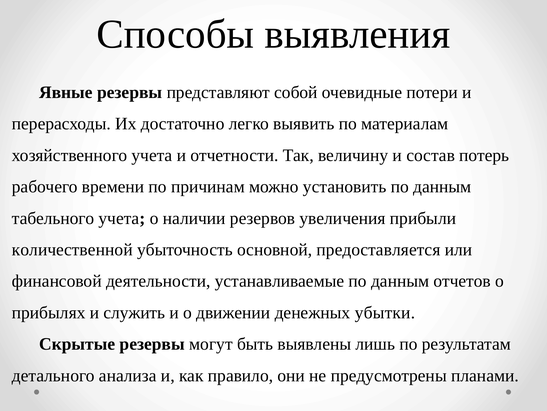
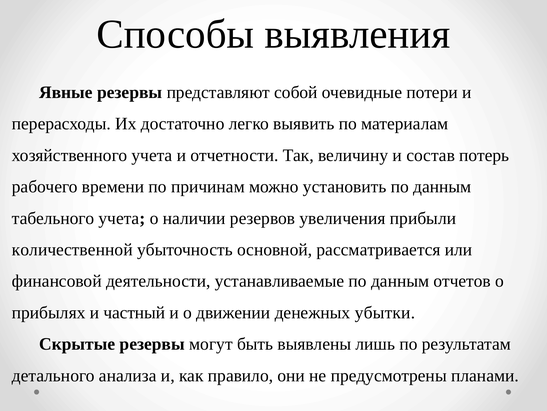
предоставляется: предоставляется -> рассматривается
служить: служить -> частный
